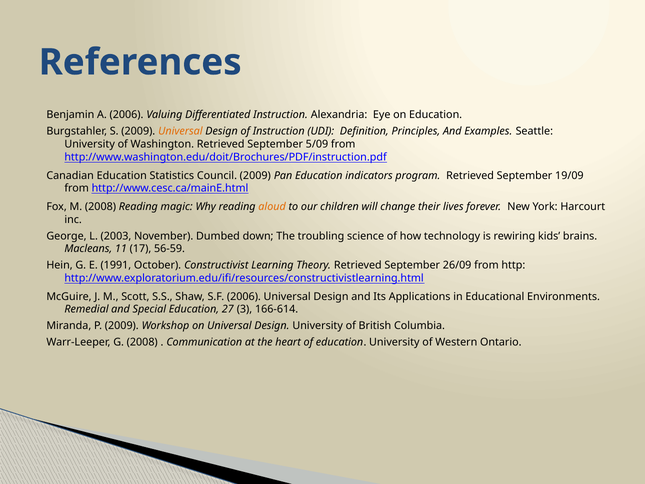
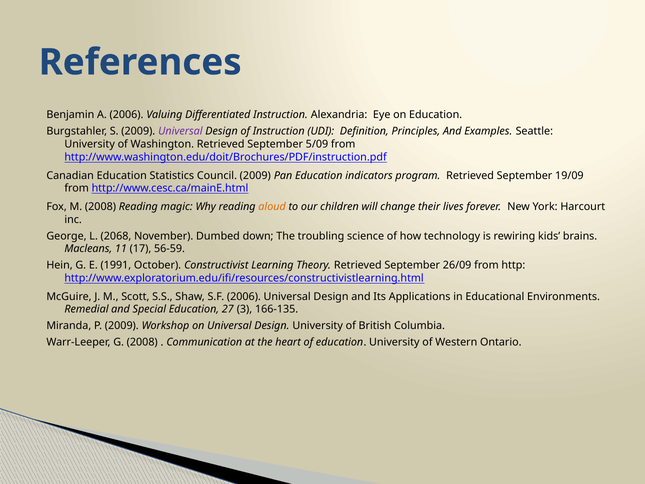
Universal at (180, 131) colour: orange -> purple
2003: 2003 -> 2068
166-614: 166-614 -> 166-135
